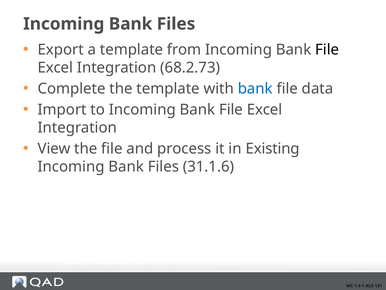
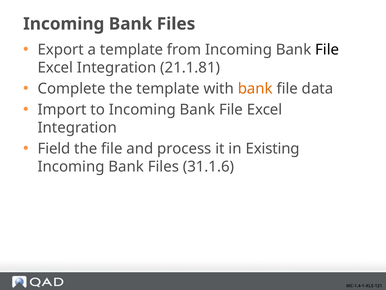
68.2.73: 68.2.73 -> 21.1.81
bank at (255, 89) colour: blue -> orange
View: View -> Field
